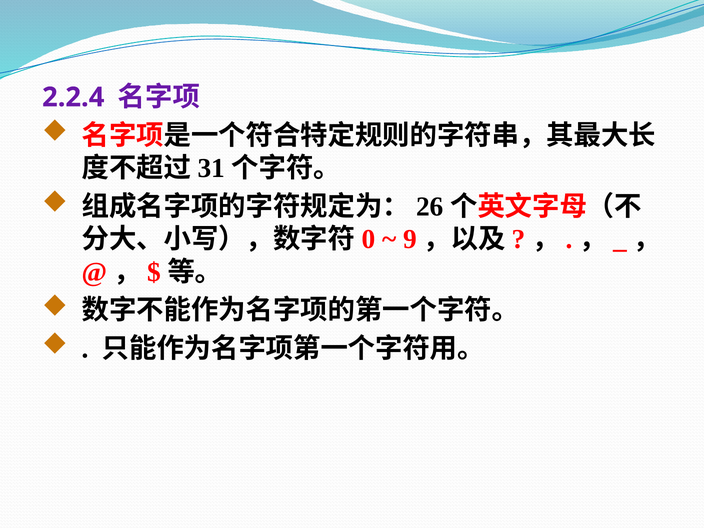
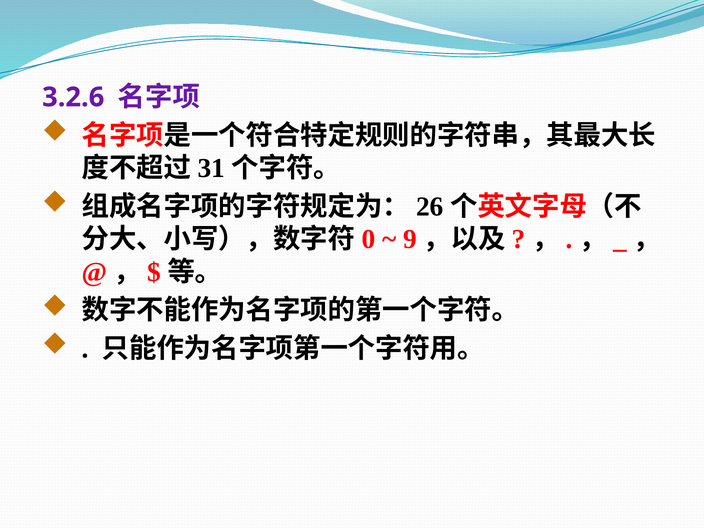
2.2.4: 2.2.4 -> 3.2.6
